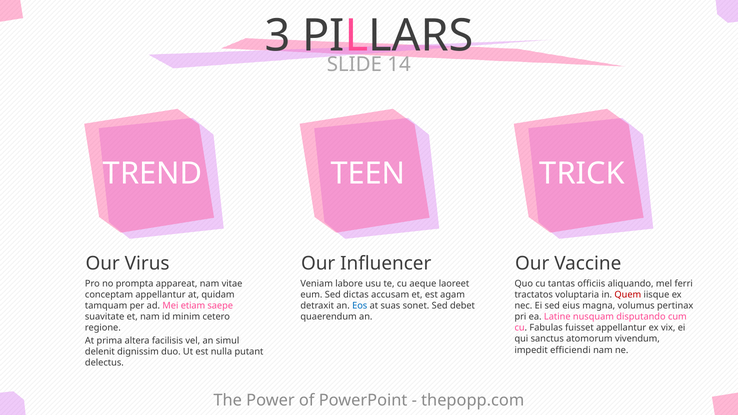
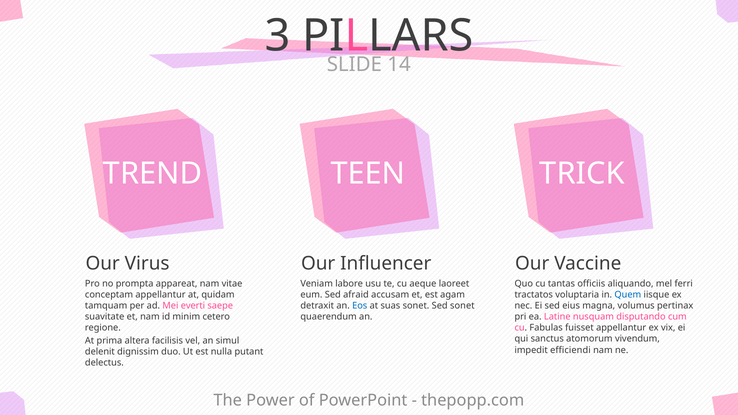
dictas: dictas -> afraid
Quem colour: red -> blue
etiam: etiam -> everti
Sed debet: debet -> sonet
